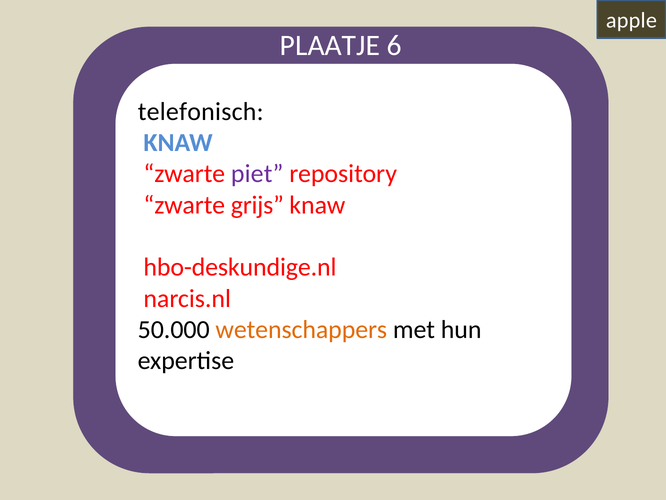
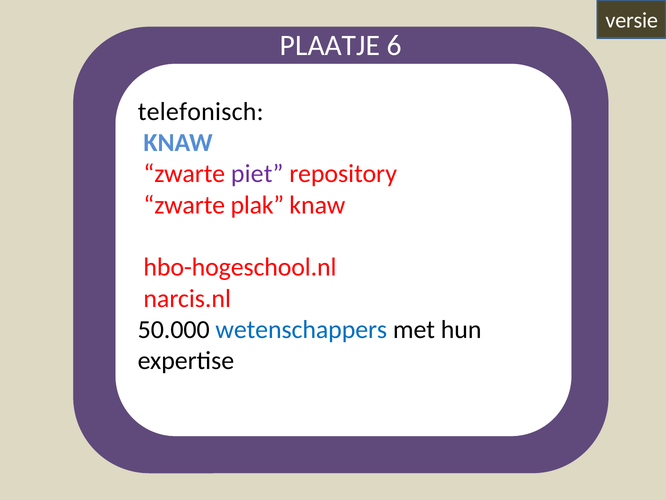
apple: apple -> versie
grijs: grijs -> plak
hbo-deskundige.nl: hbo-deskundige.nl -> hbo-hogeschool.nl
wetenschappers colour: orange -> blue
